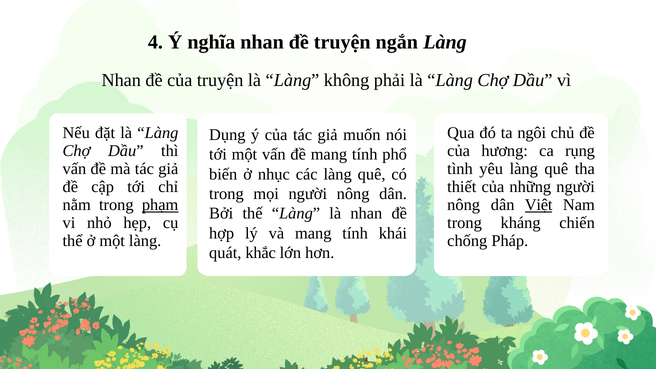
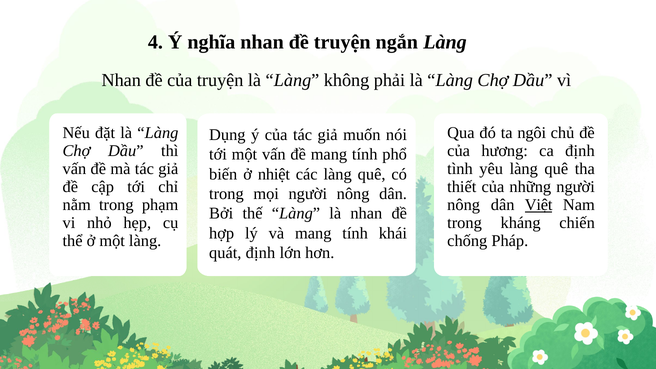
ca rụng: rụng -> định
nhục: nhục -> nhiệt
phạm underline: present -> none
quát khắc: khắc -> định
